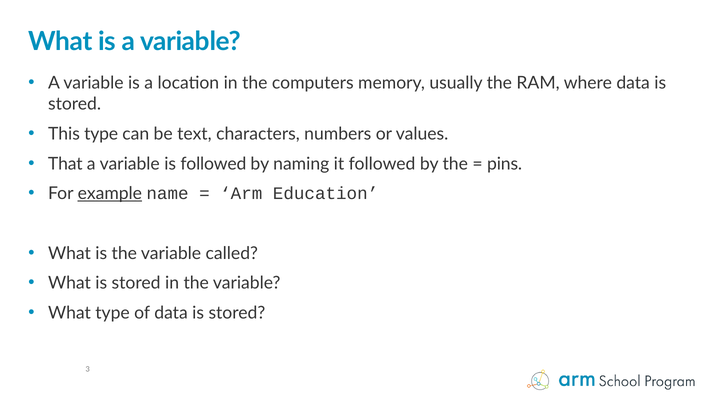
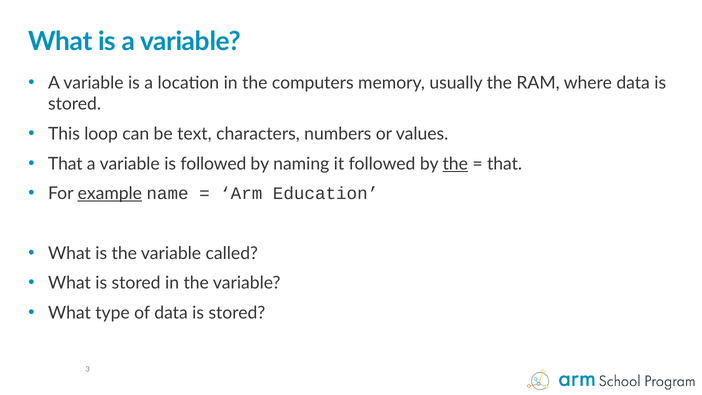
This type: type -> loop
the at (455, 164) underline: none -> present
pins at (505, 164): pins -> that
